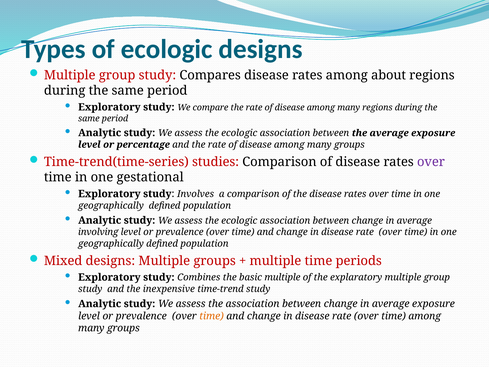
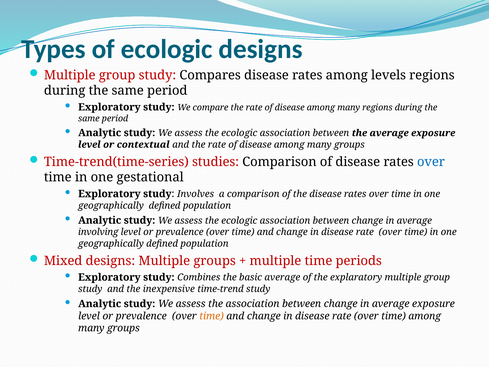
about: about -> levels
percentage: percentage -> contextual
over at (431, 162) colour: purple -> blue
basic multiple: multiple -> average
